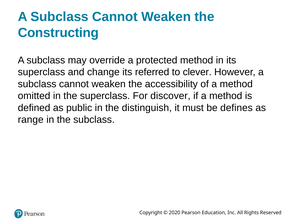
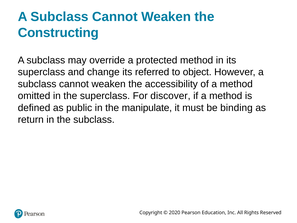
clever: clever -> object
distinguish: distinguish -> manipulate
defines: defines -> binding
range: range -> return
